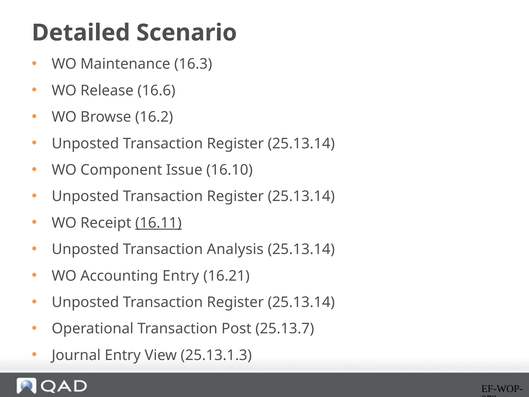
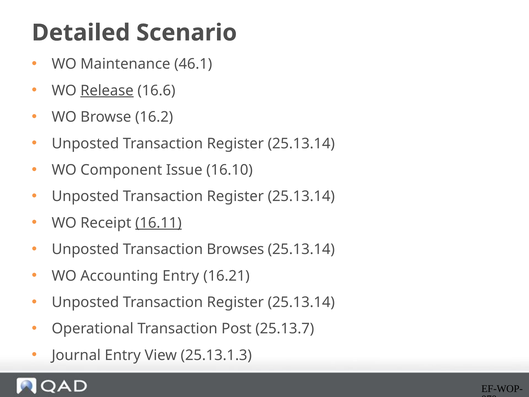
16.3: 16.3 -> 46.1
Release underline: none -> present
Analysis: Analysis -> Browses
